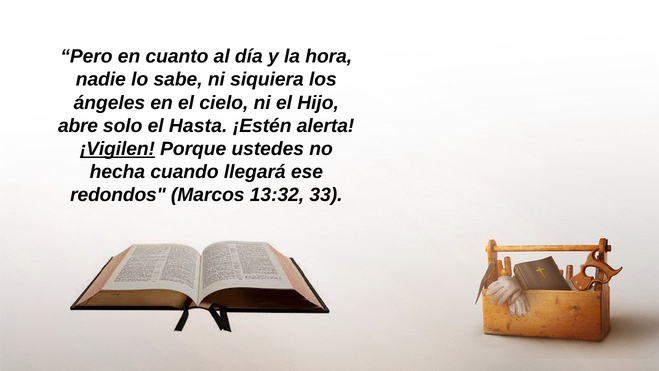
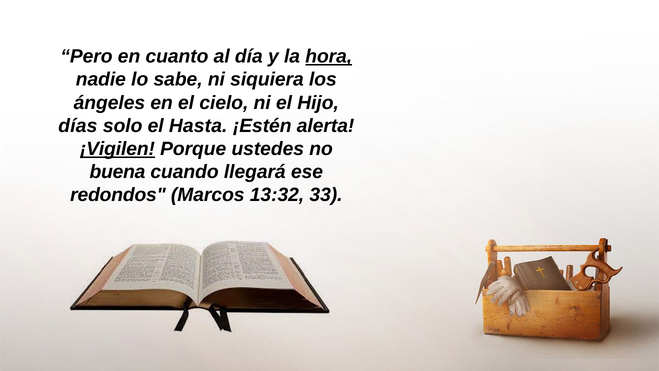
hora underline: none -> present
abre: abre -> días
hecha: hecha -> buena
